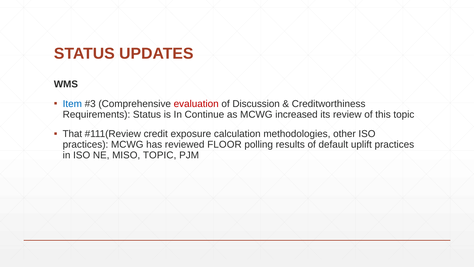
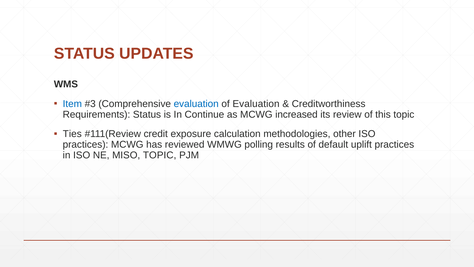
evaluation at (196, 104) colour: red -> blue
of Discussion: Discussion -> Evaluation
That: That -> Ties
FLOOR: FLOOR -> WMWG
